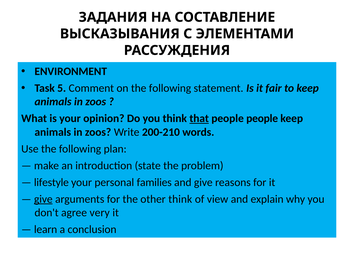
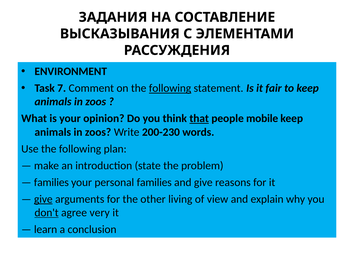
5: 5 -> 7
following at (170, 88) underline: none -> present
people people: people -> mobile
200-210: 200-210 -> 200-230
lifestyle at (51, 182): lifestyle -> families
other think: think -> living
don't underline: none -> present
